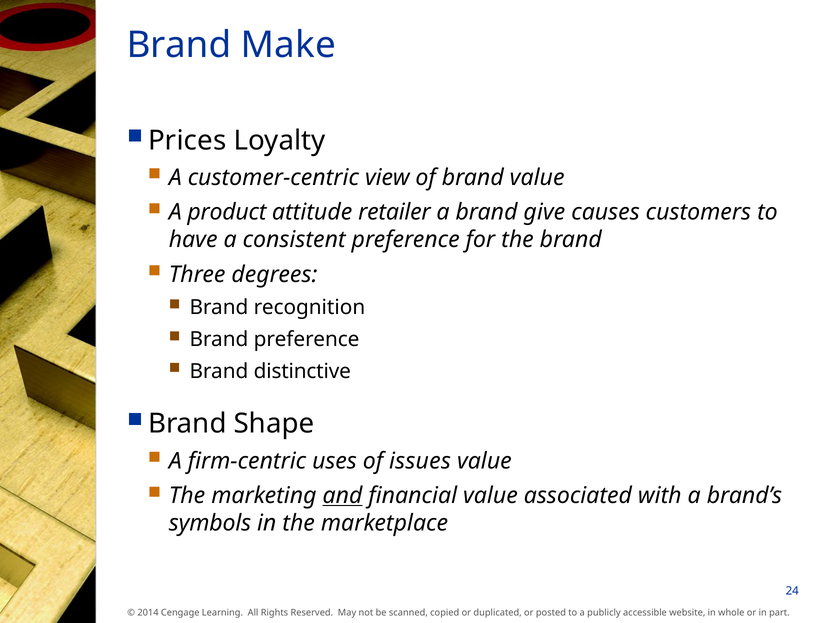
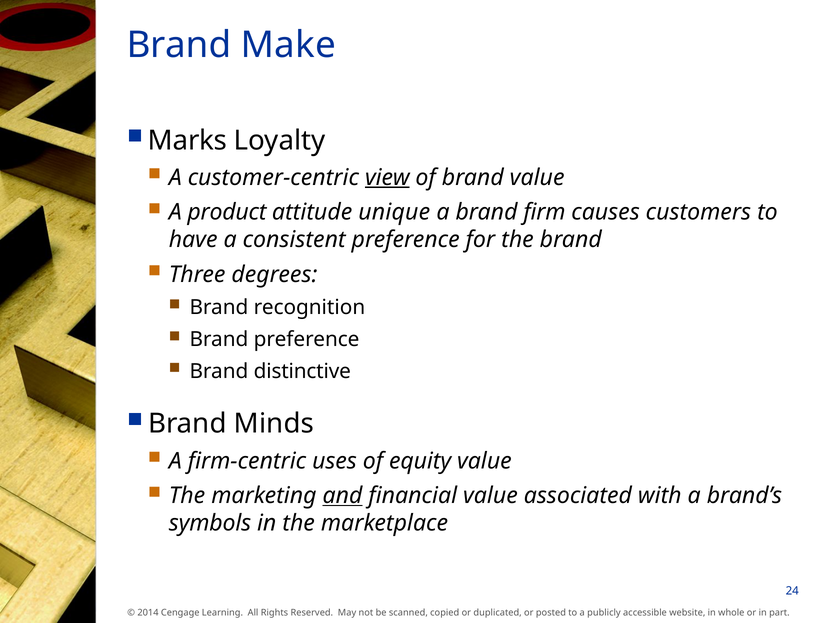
Prices: Prices -> Marks
view underline: none -> present
retailer: retailer -> unique
give: give -> firm
Shape: Shape -> Minds
issues: issues -> equity
